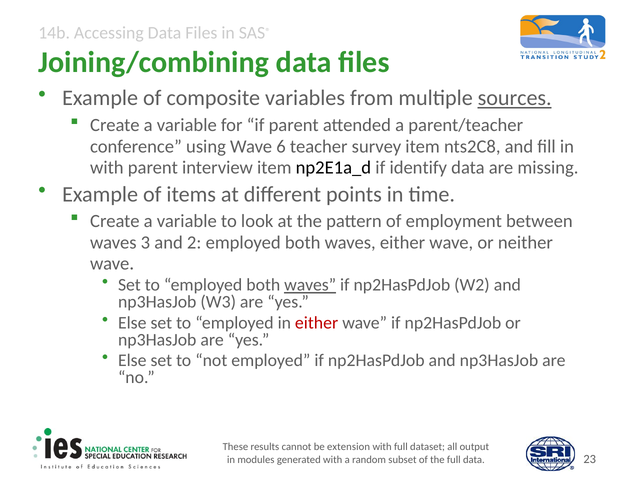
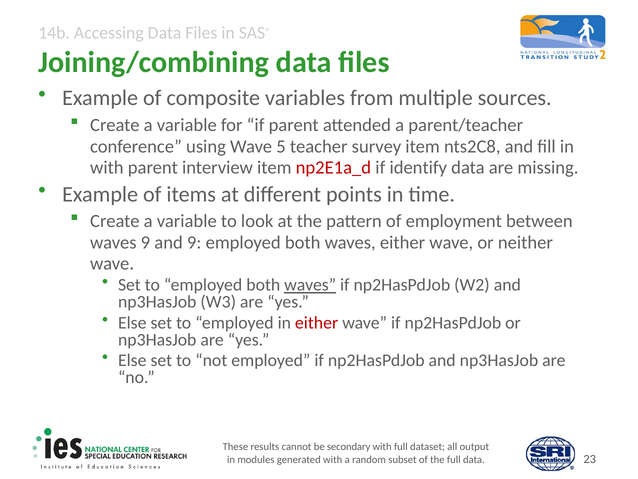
sources underline: present -> none
6: 6 -> 5
np2E1a_d colour: black -> red
waves 3: 3 -> 9
and 2: 2 -> 9
extension: extension -> secondary
